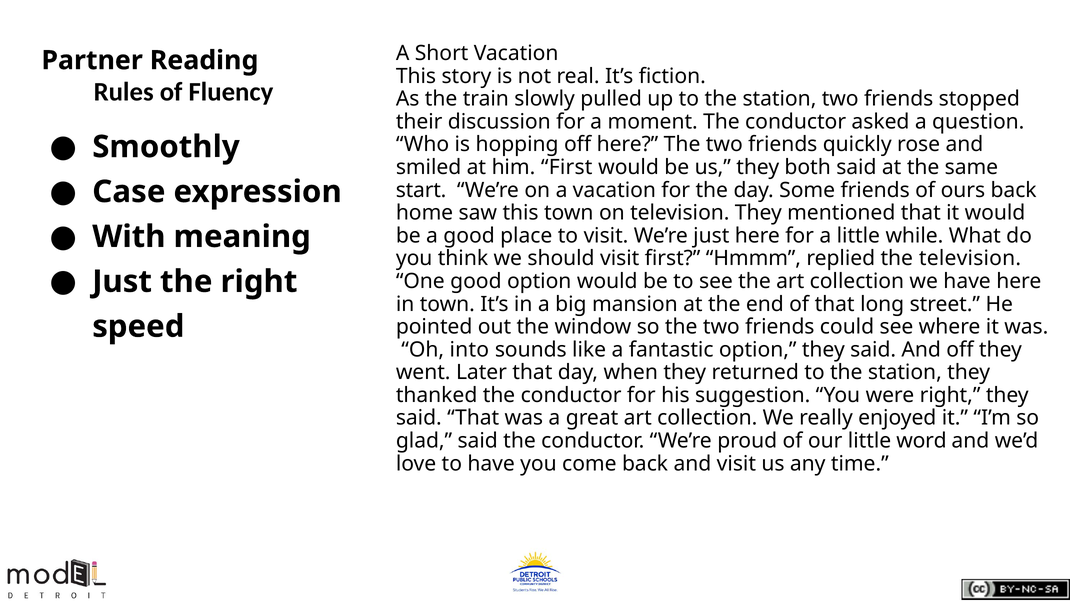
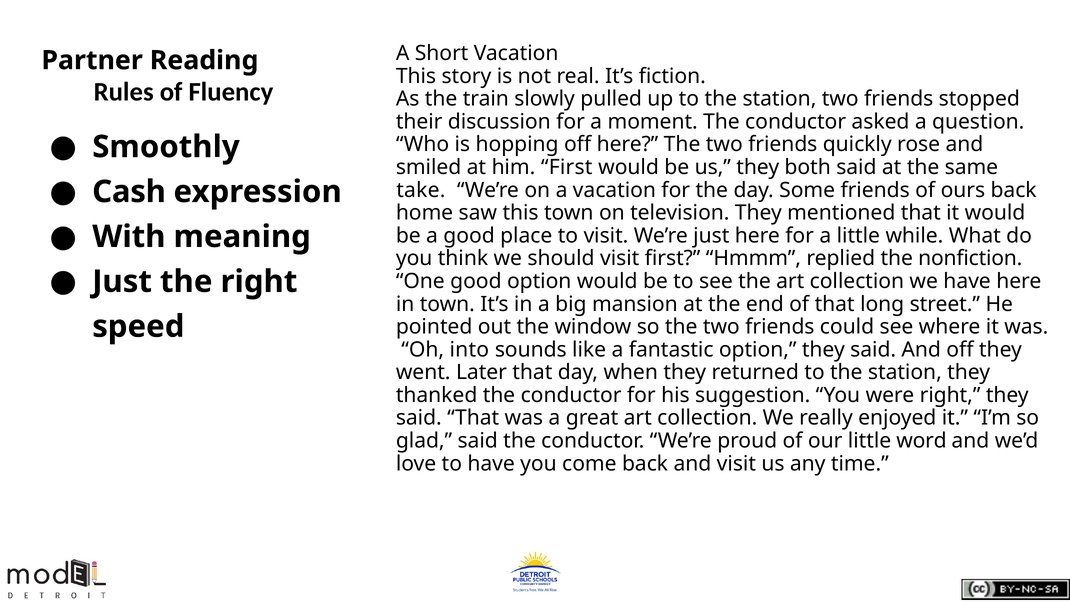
Case: Case -> Cash
start: start -> take
the television: television -> nonfiction
